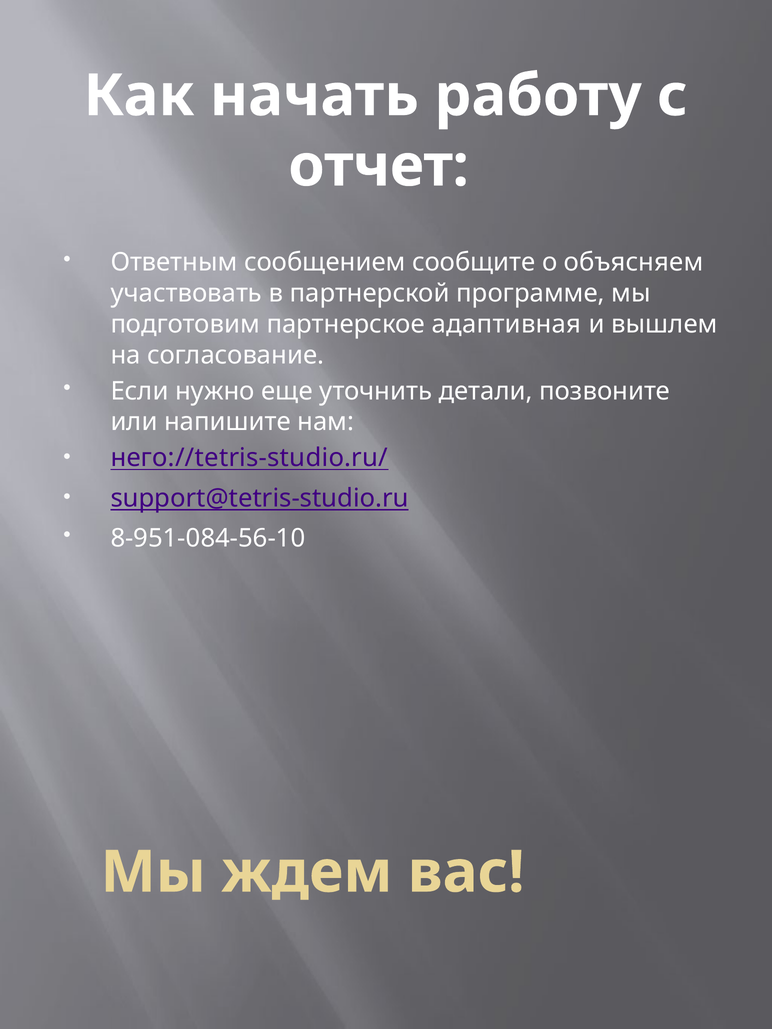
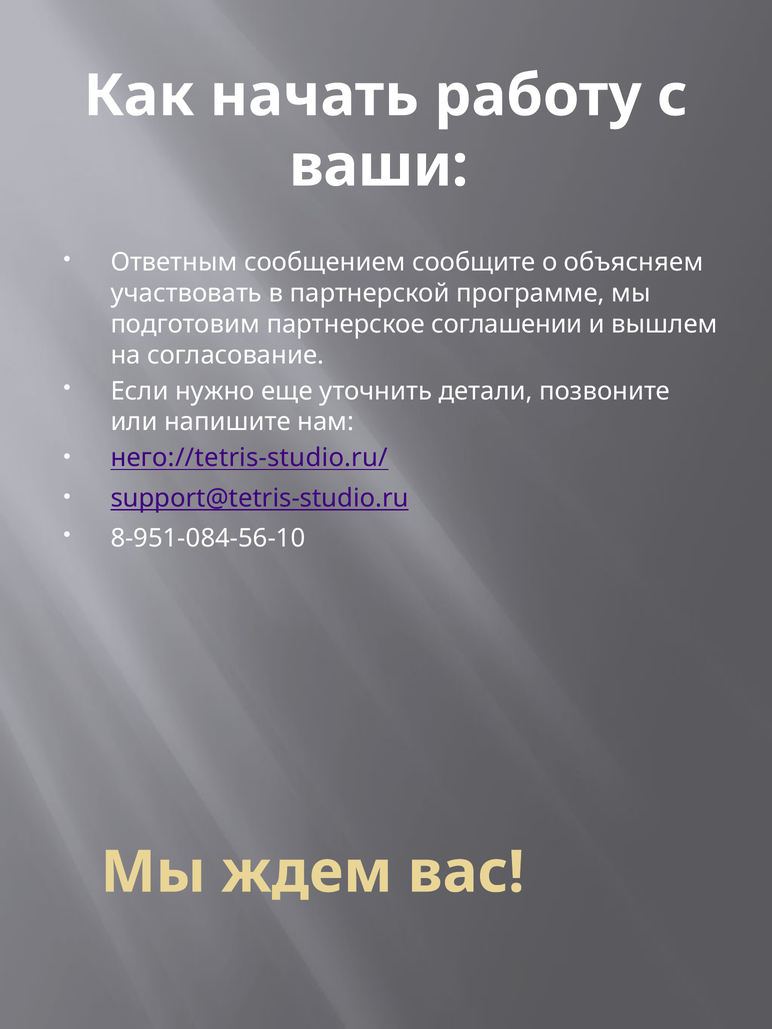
отчет: отчет -> ваши
адаптивная: адаптивная -> соглашении
